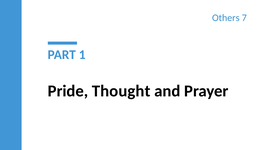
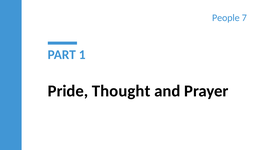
Others: Others -> People
